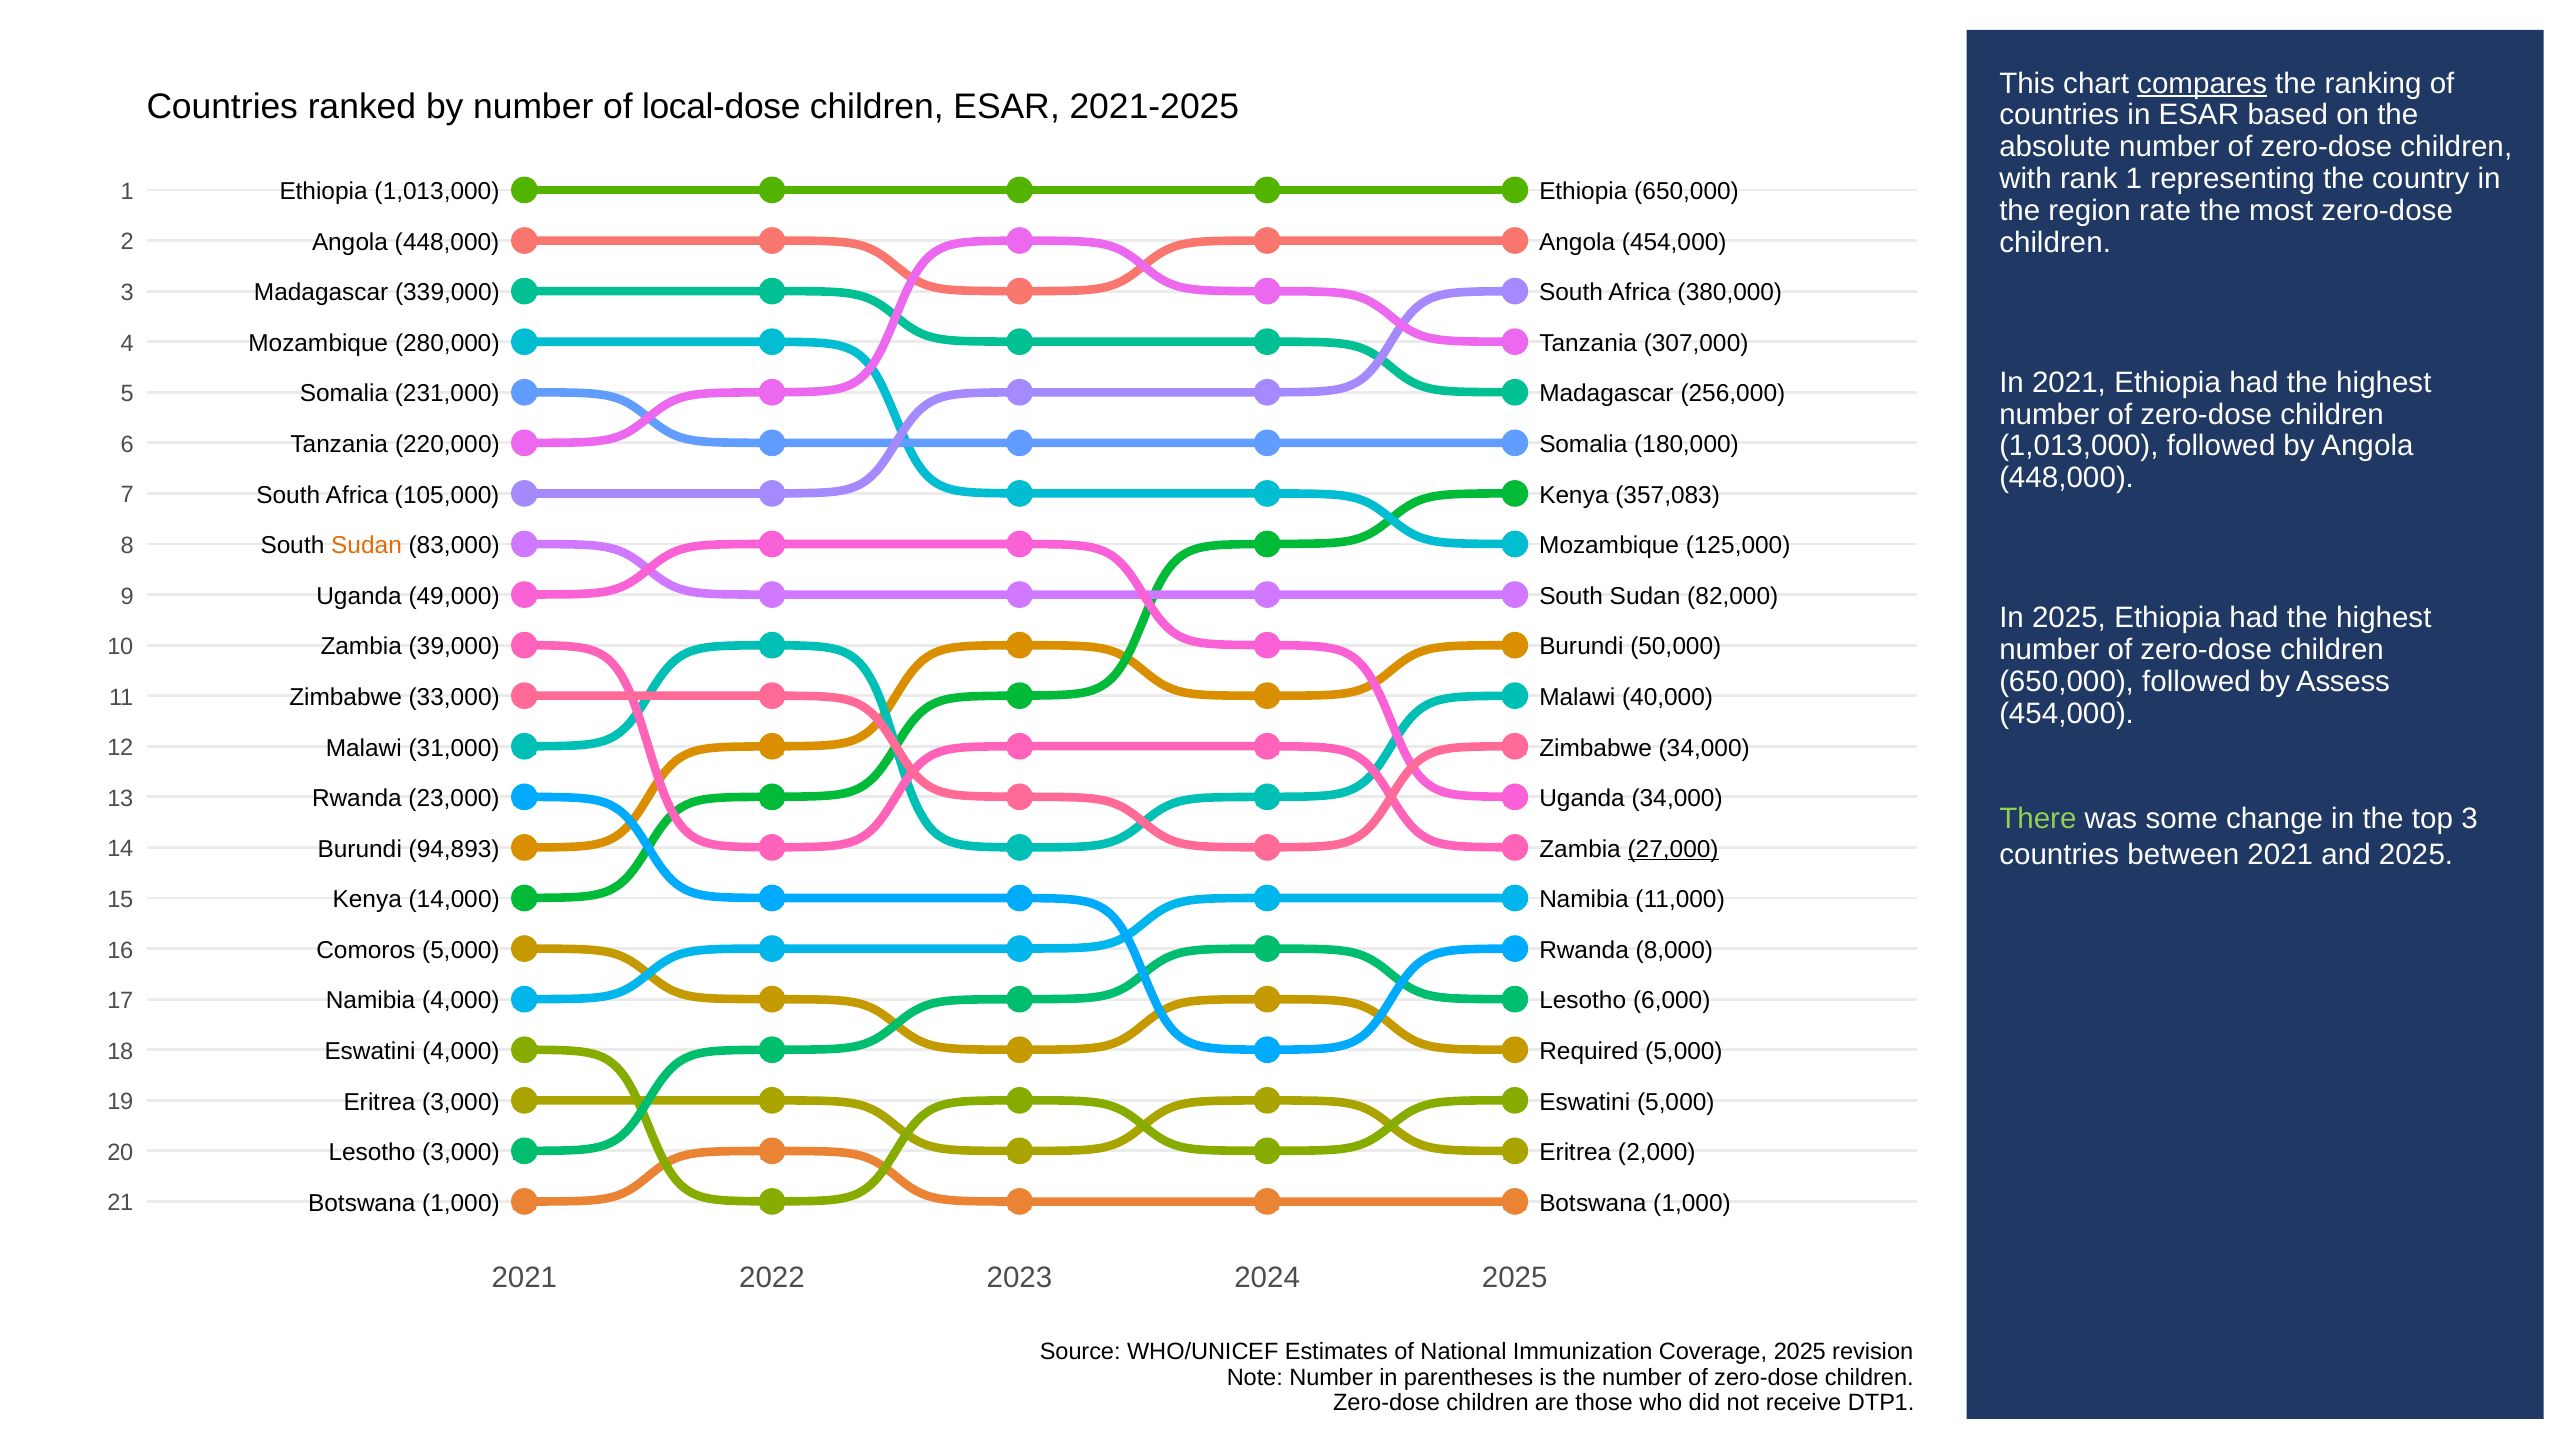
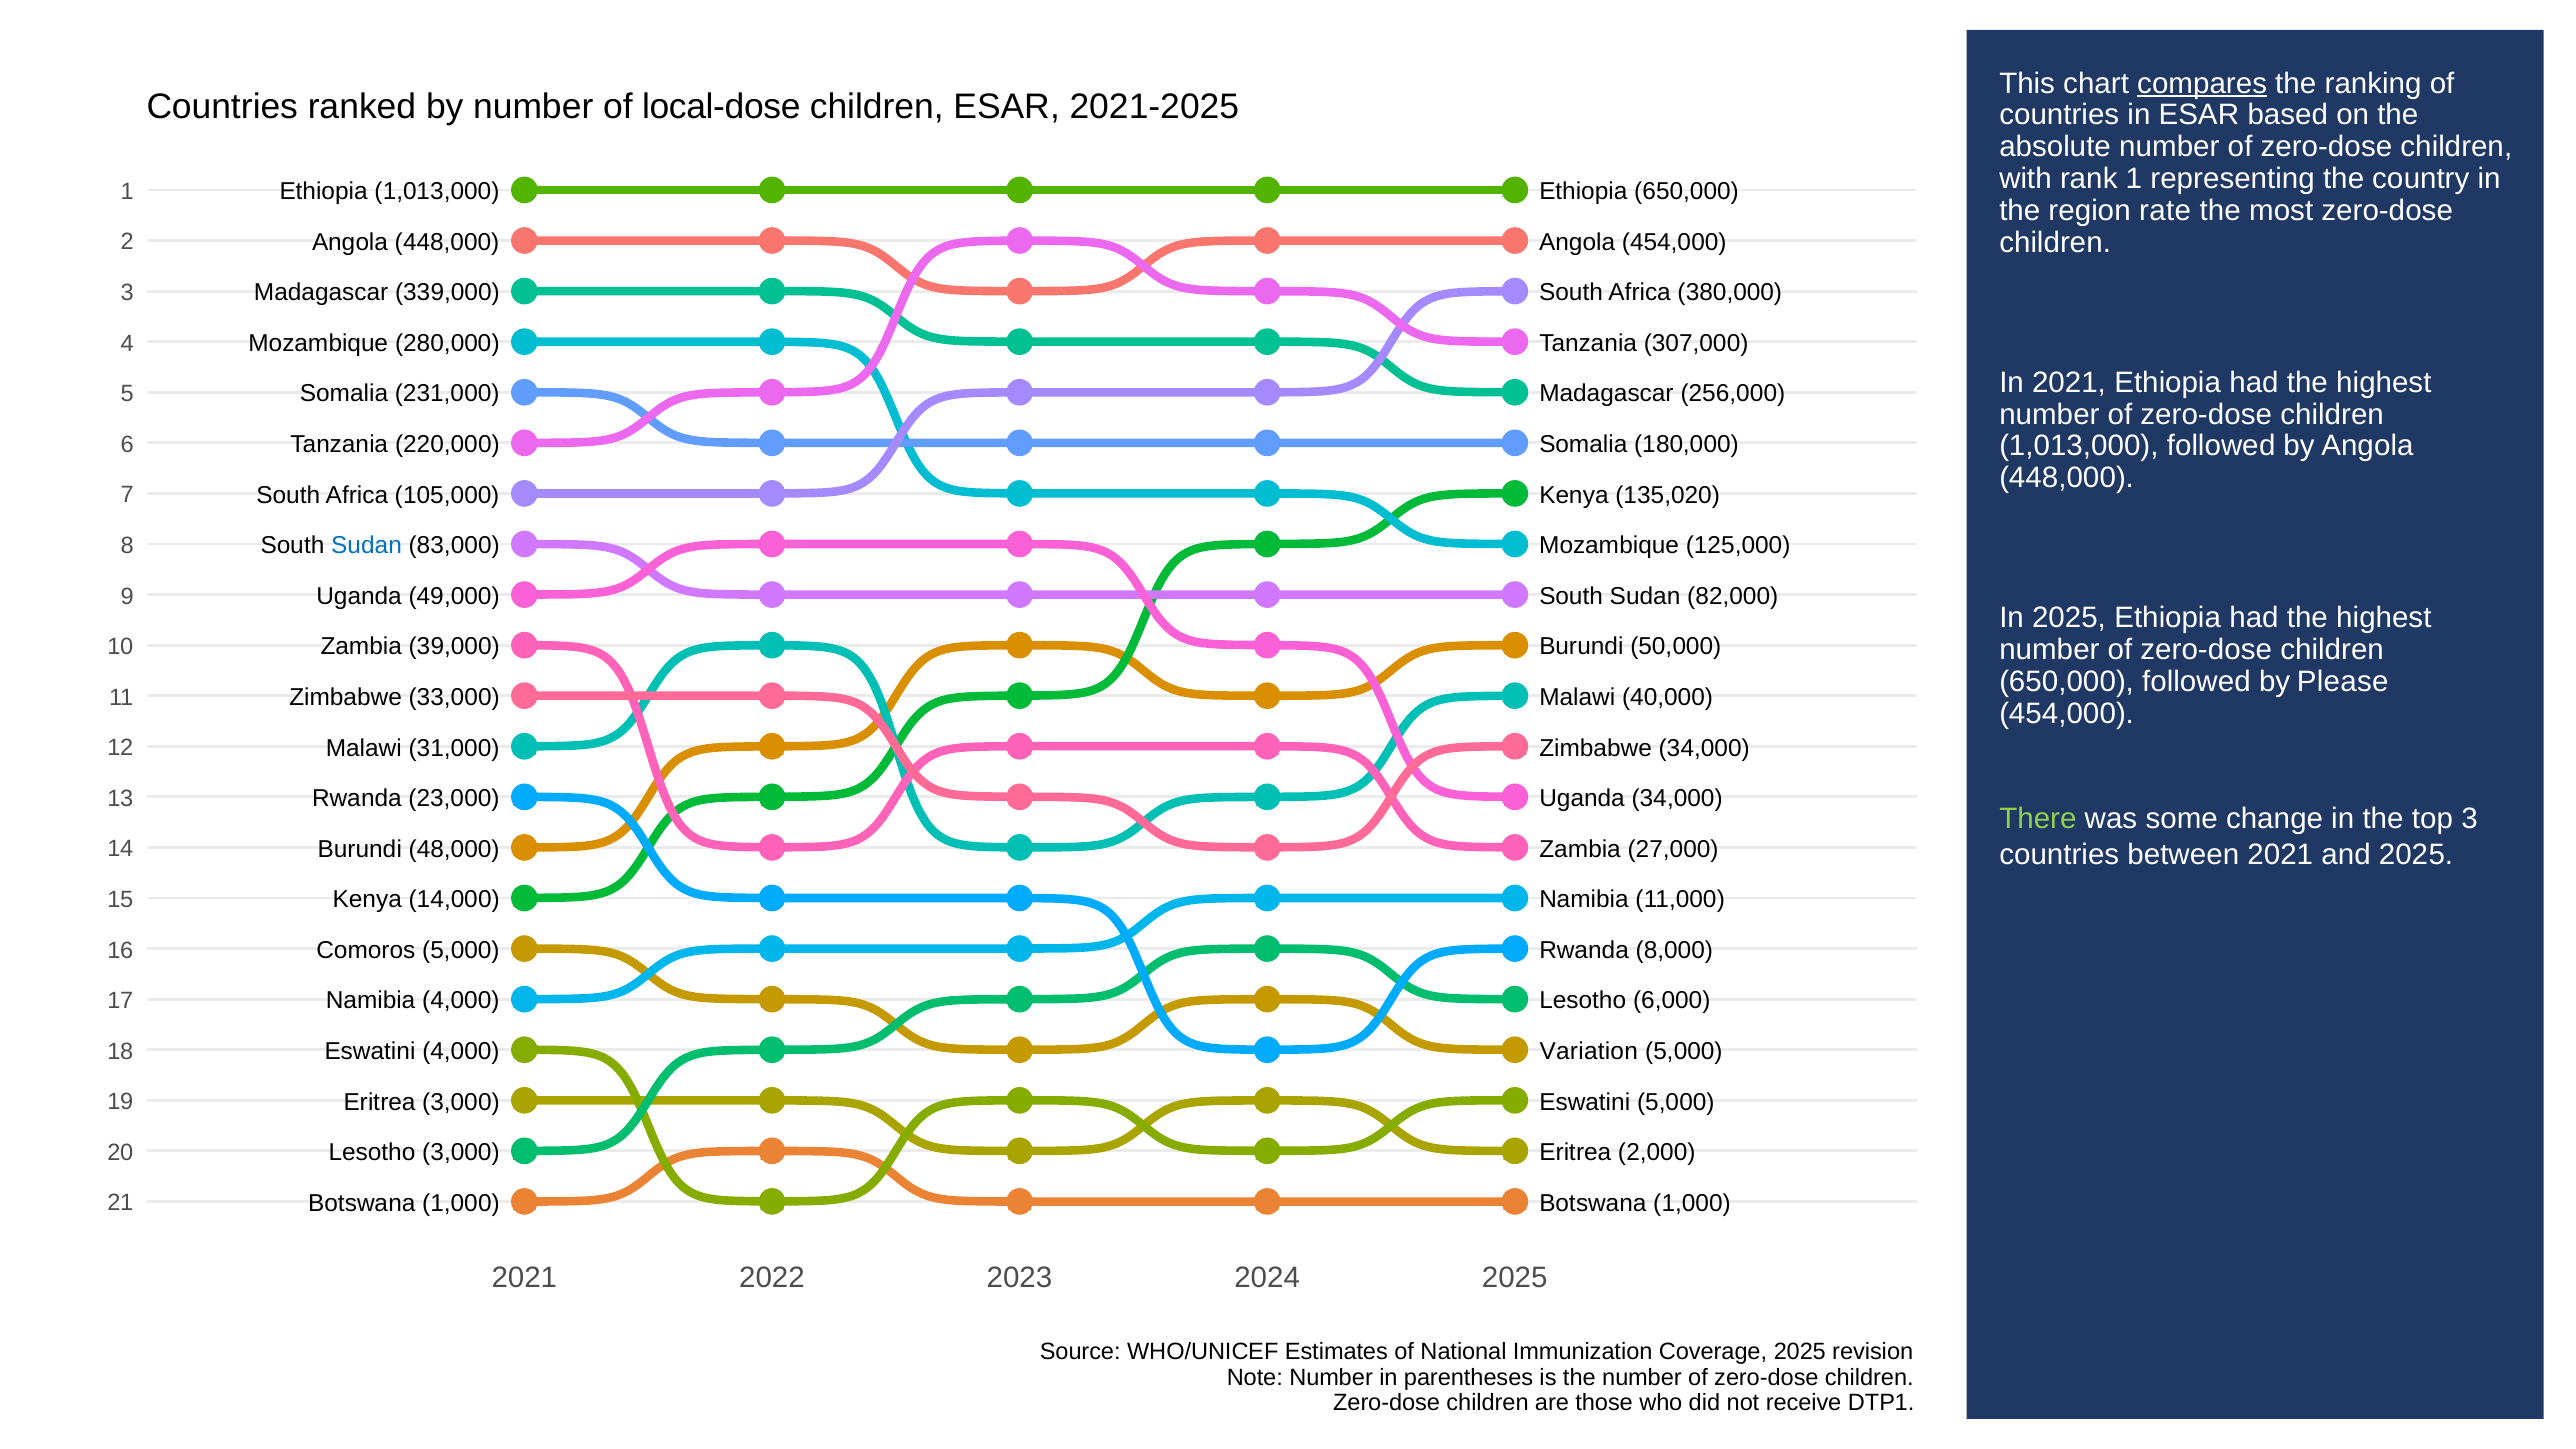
357,083: 357,083 -> 135,020
Sudan at (367, 546) colour: orange -> blue
Assess: Assess -> Please
94,893: 94,893 -> 48,000
27,000 underline: present -> none
Required: Required -> Variation
